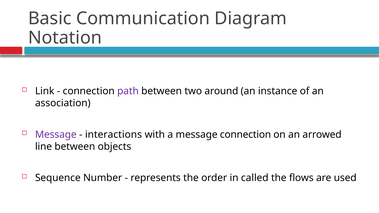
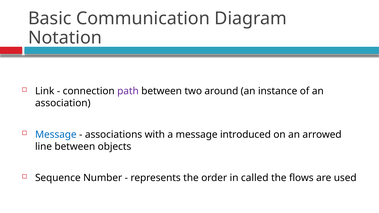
Message at (56, 135) colour: purple -> blue
interactions: interactions -> associations
message connection: connection -> introduced
